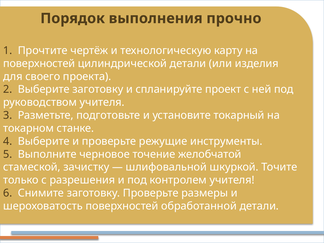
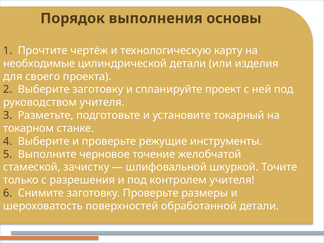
прочно: прочно -> основы
поверхностей at (39, 63): поверхностей -> необходимые
